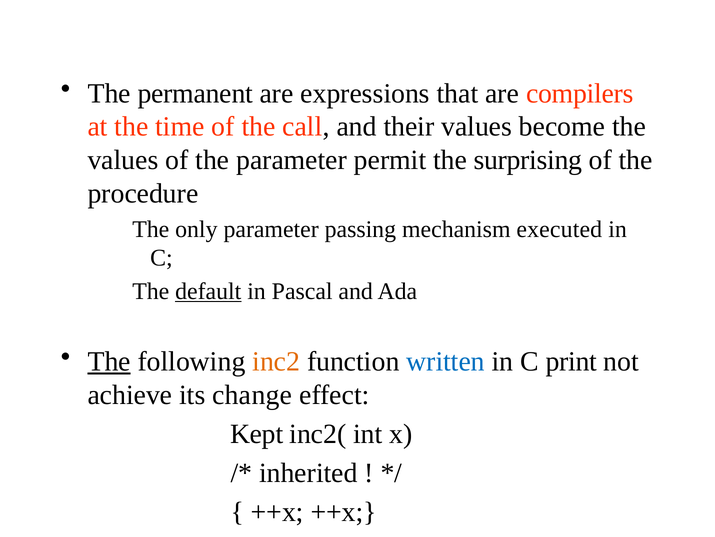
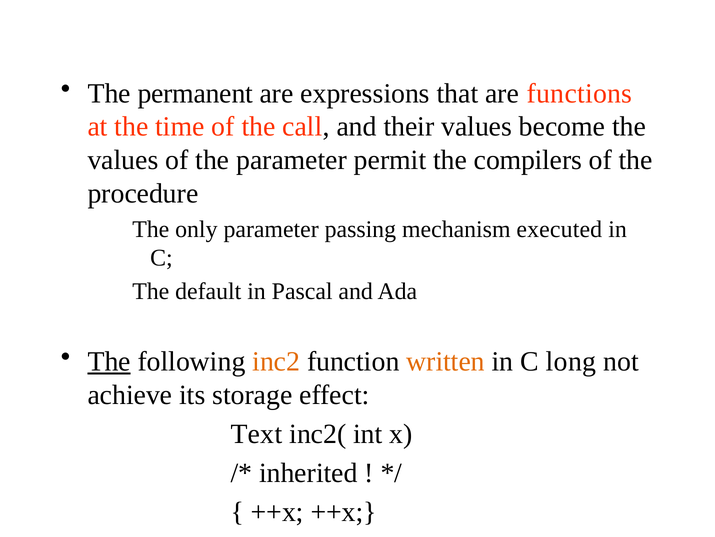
compilers: compilers -> functions
surprising: surprising -> compilers
default underline: present -> none
written colour: blue -> orange
print: print -> long
change: change -> storage
Kept: Kept -> Text
